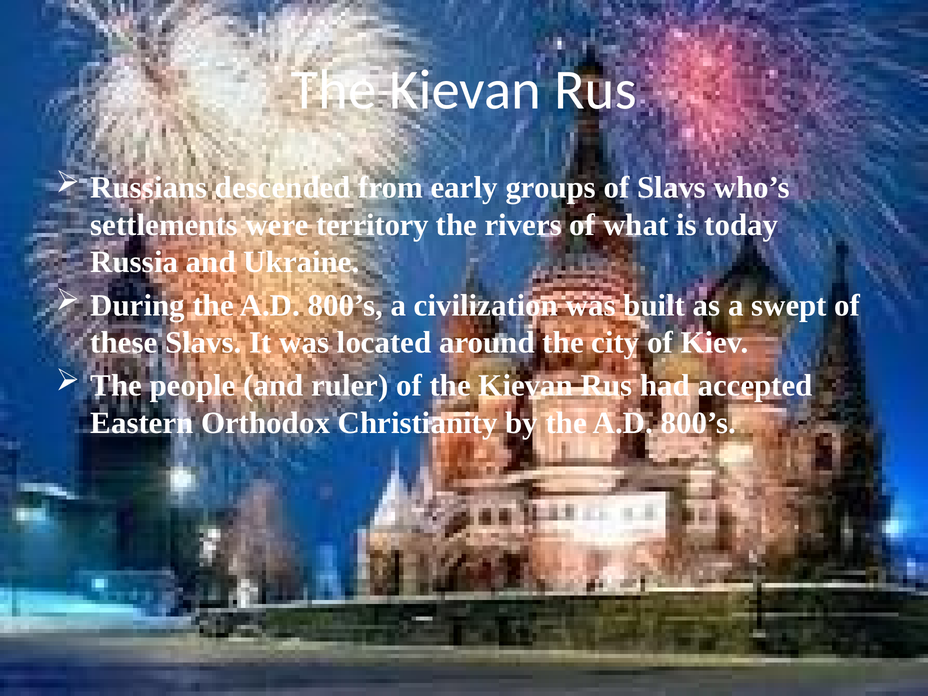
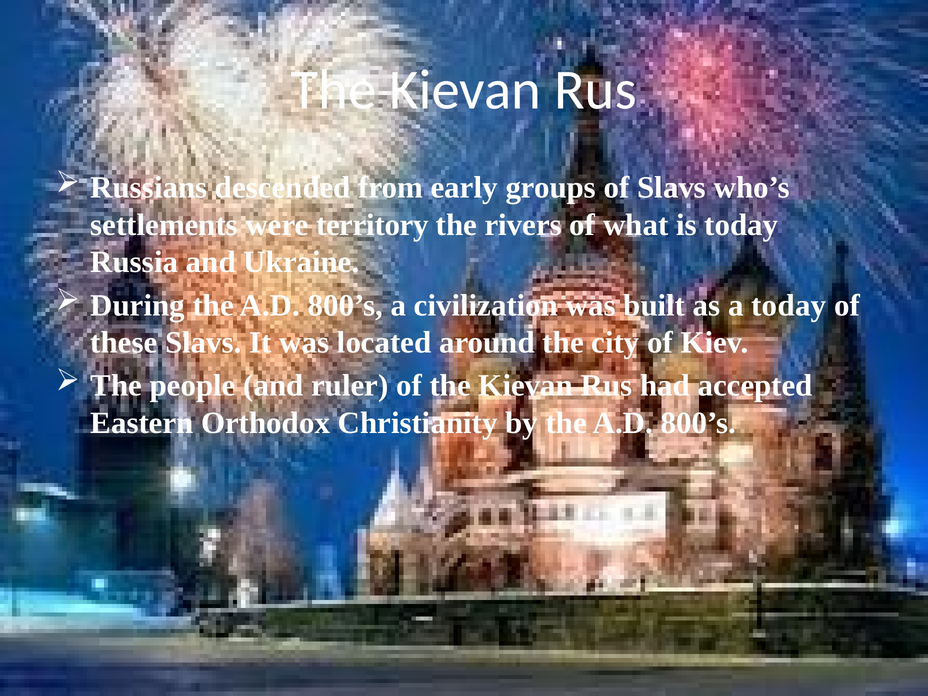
a swept: swept -> today
